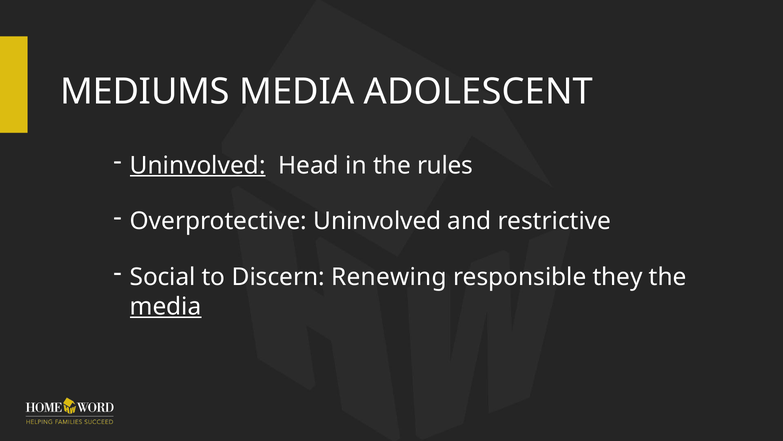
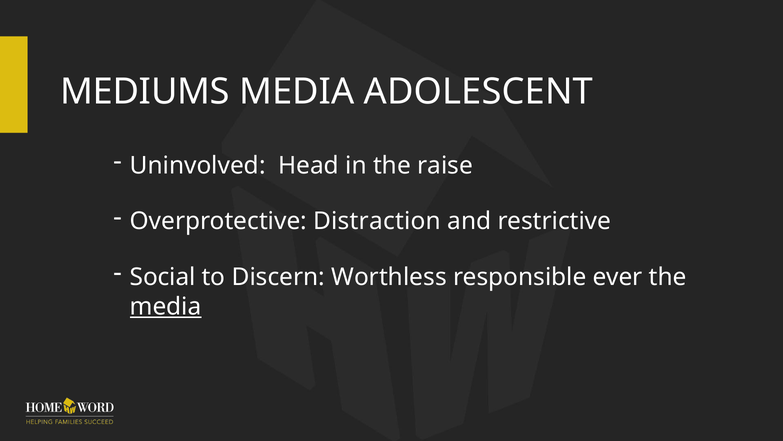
Uninvolved at (198, 165) underline: present -> none
rules: rules -> raise
Overprotective Uninvolved: Uninvolved -> Distraction
Renewing: Renewing -> Worthless
they: they -> ever
